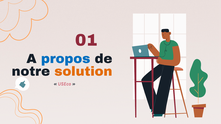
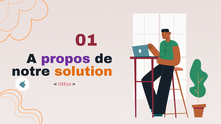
propos colour: blue -> purple
